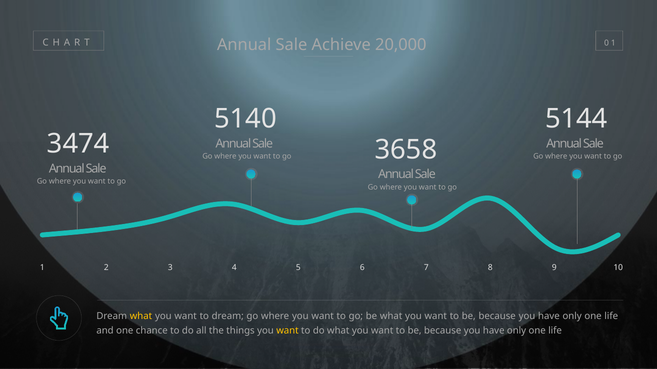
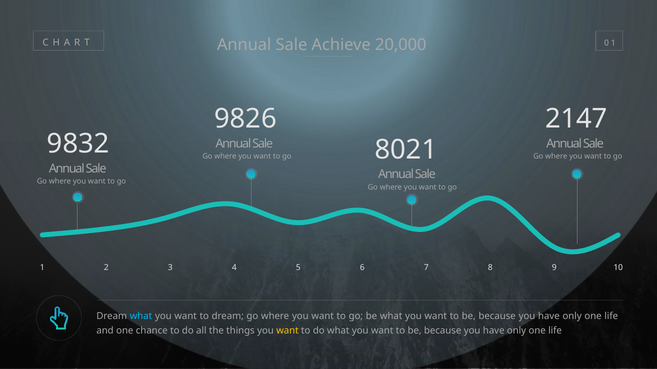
5140: 5140 -> 9826
5144: 5144 -> 2147
3474: 3474 -> 9832
3658: 3658 -> 8021
what at (141, 317) colour: yellow -> light blue
